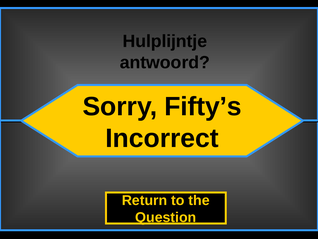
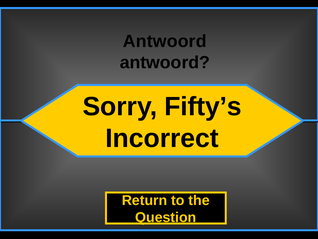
Hulplijntje at (165, 41): Hulplijntje -> Antwoord
